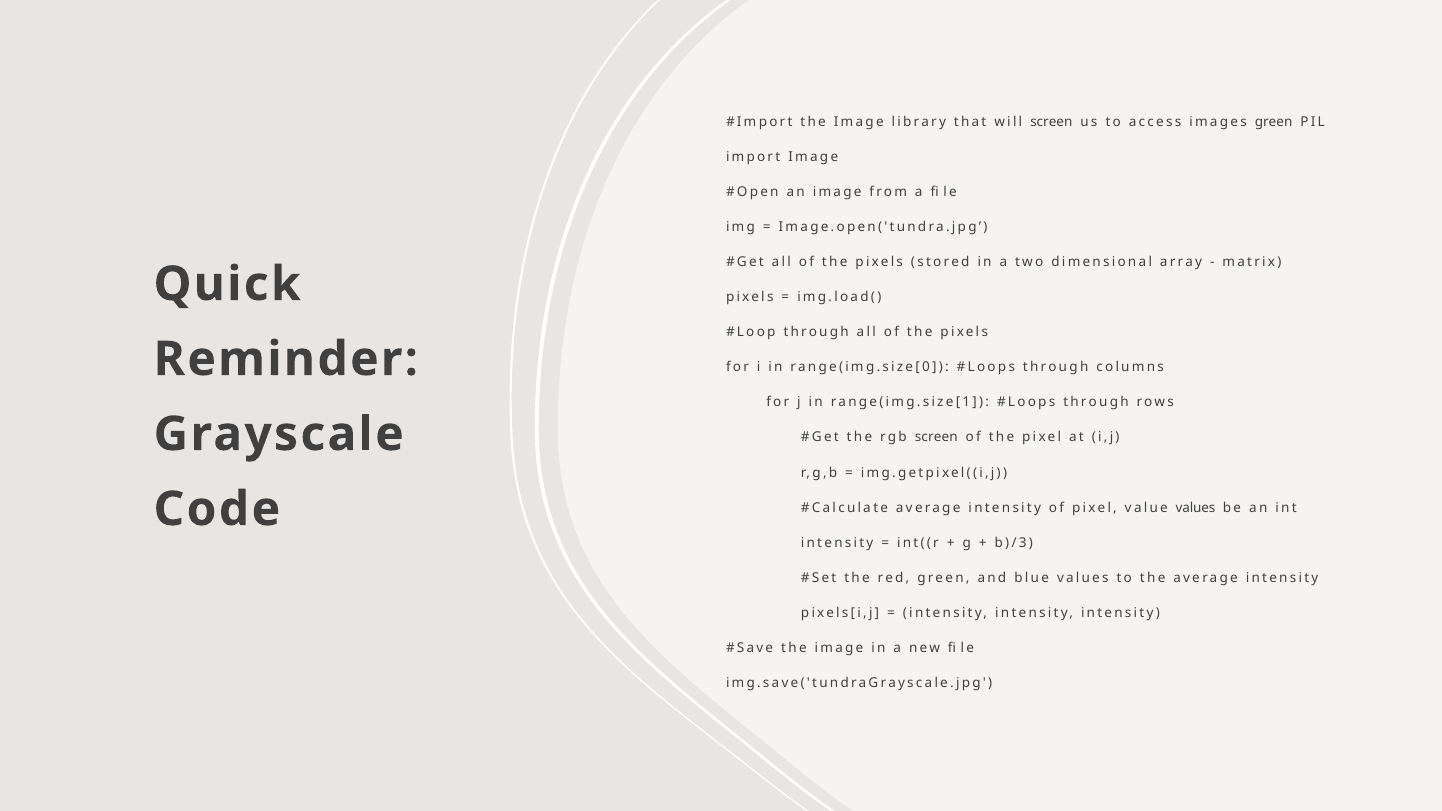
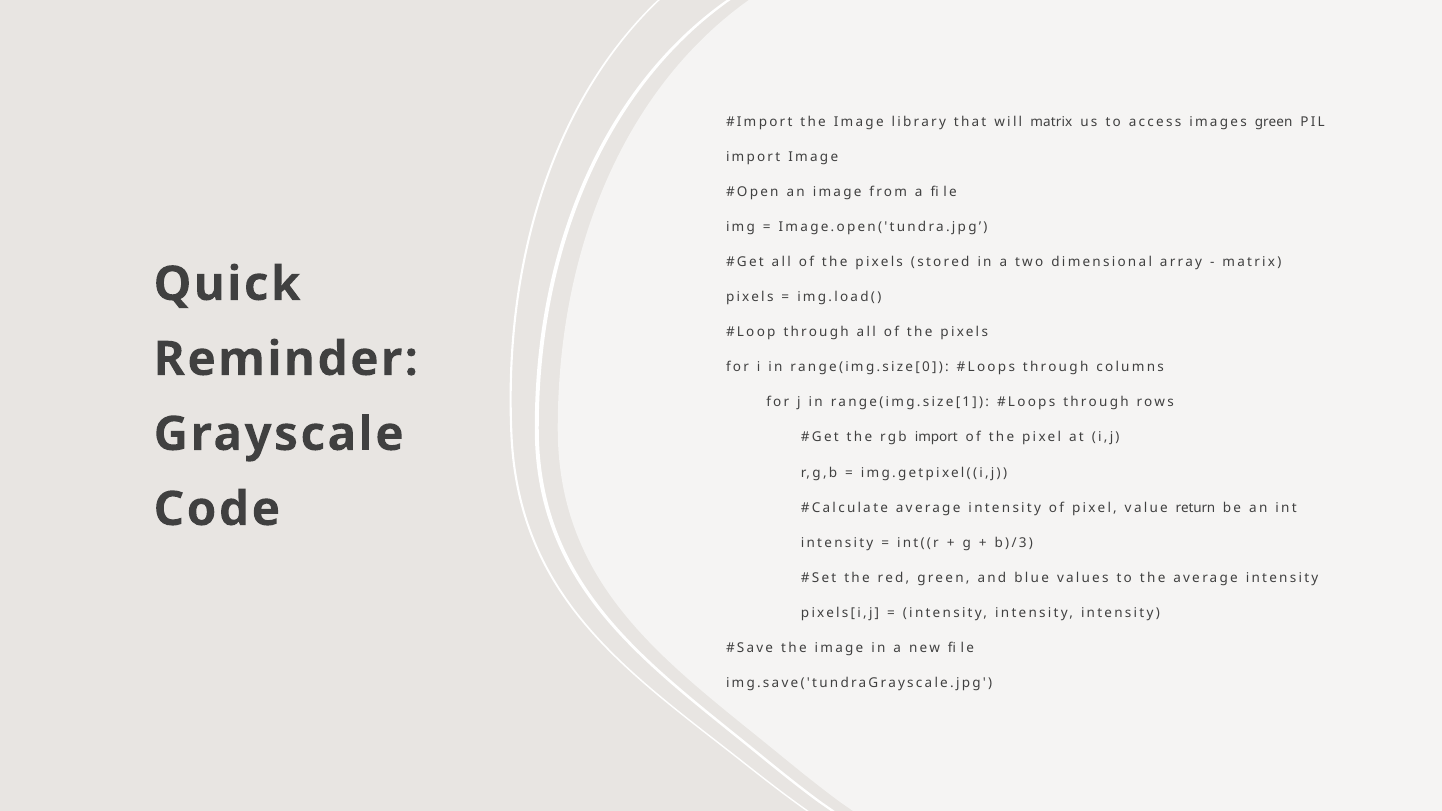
will screen: screen -> matrix
rgb screen: screen -> import
value values: values -> return
